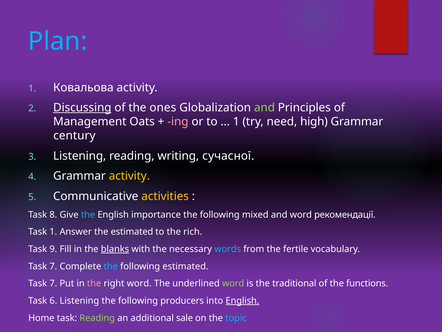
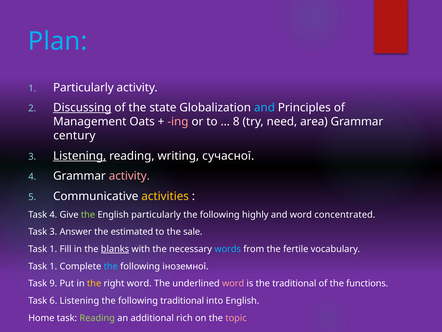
1 Ковальова: Ковальова -> Particularly
ones: ones -> state
and at (264, 108) colour: light green -> light blue
1 at (236, 121): 1 -> 8
high: high -> area
Listening at (80, 156) underline: none -> present
activity at (129, 176) colour: yellow -> pink
Task 8: 8 -> 4
the at (88, 214) colour: light blue -> light green
English importance: importance -> particularly
mixed: mixed -> highly
рекомендації: рекомендації -> concentrated
Task 1: 1 -> 3
rich: rich -> sale
9 at (53, 249): 9 -> 1
7 at (53, 266): 7 -> 1
following estimated: estimated -> іноземної
7 at (53, 283): 7 -> 9
the at (94, 283) colour: pink -> yellow
word at (233, 283) colour: light green -> pink
following producers: producers -> traditional
English at (242, 300) underline: present -> none
sale: sale -> rich
topic colour: light blue -> pink
